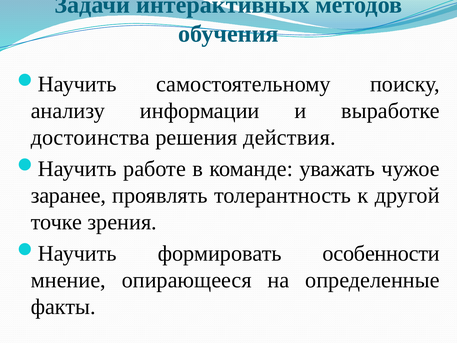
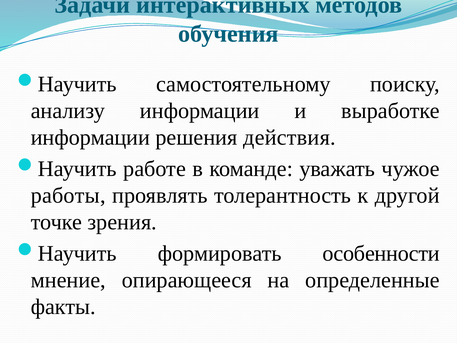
достоинства at (90, 137): достоинства -> информации
заранее: заранее -> работы
